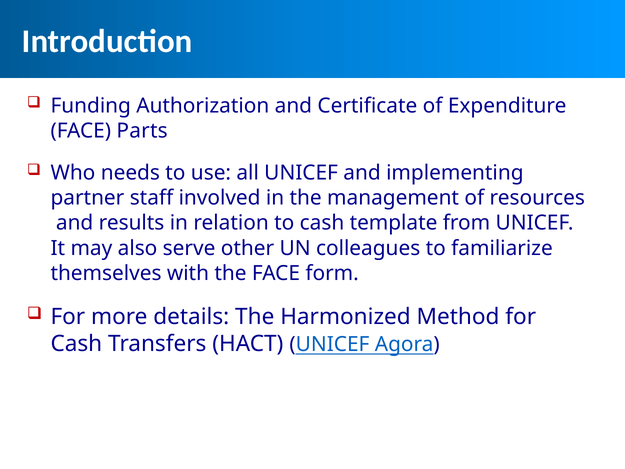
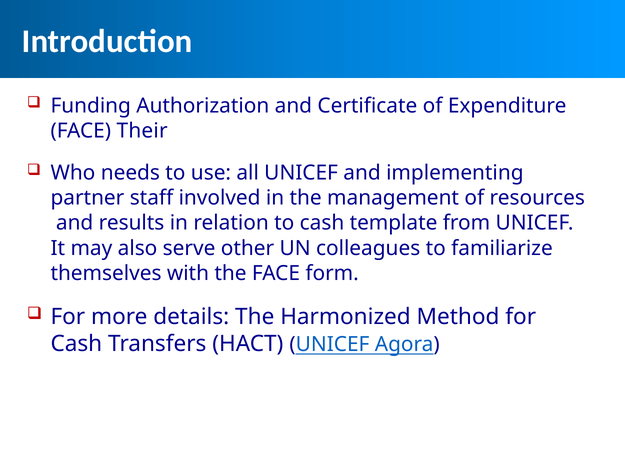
Parts: Parts -> Their
